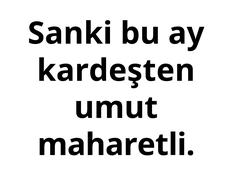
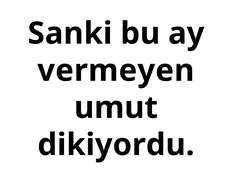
kardeşten: kardeşten -> vermeyen
maharetli: maharetli -> dikiyordu
